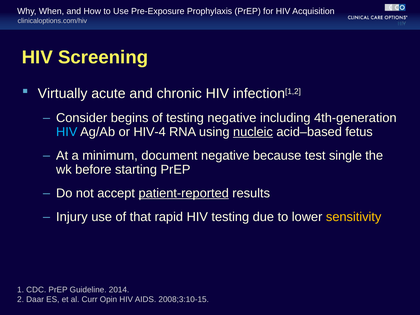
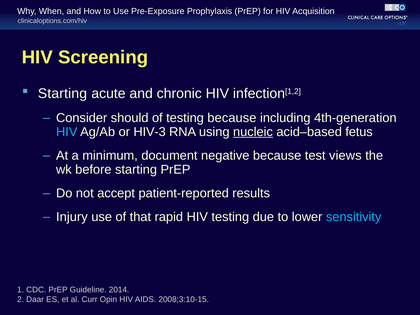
Virtually at (63, 94): Virtually -> Starting
begins: begins -> should
testing negative: negative -> because
HIV-4: HIV-4 -> HIV-3
single: single -> views
patient-reported underline: present -> none
sensitivity colour: yellow -> light blue
